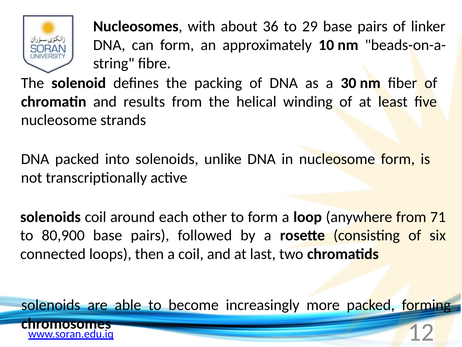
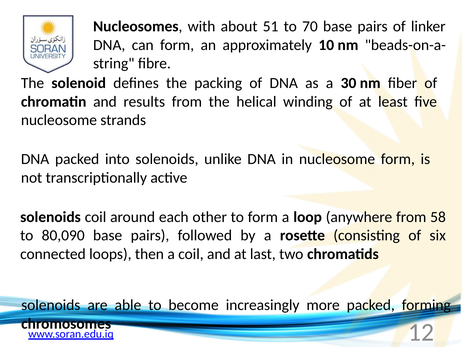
36: 36 -> 51
29: 29 -> 70
71: 71 -> 58
80,900: 80,900 -> 80,090
